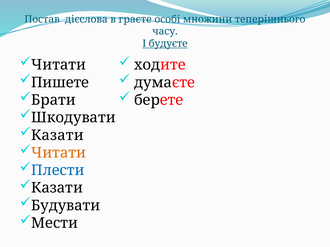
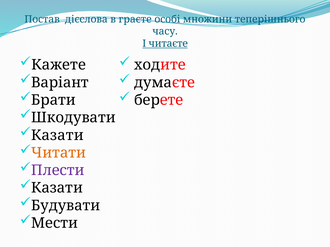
будуєте: будуєте -> читаєте
Читати at (59, 65): Читати -> Кажете
Пишете: Пишете -> Варіант
Плести colour: blue -> purple
